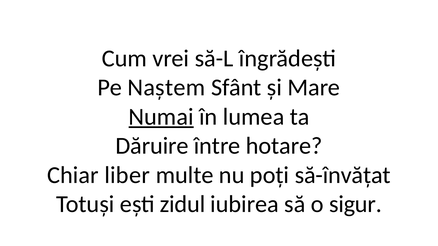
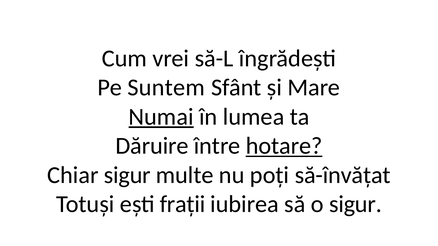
Naștem: Naștem -> Suntem
hotare underline: none -> present
Chiar liber: liber -> sigur
zidul: zidul -> frații
